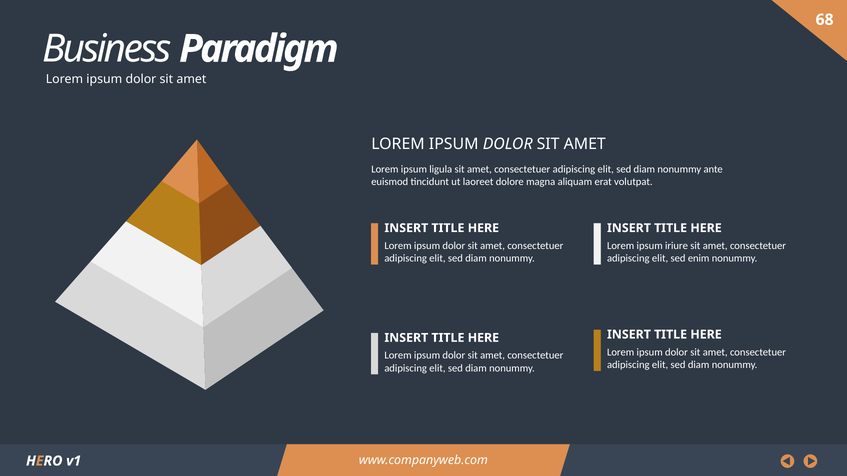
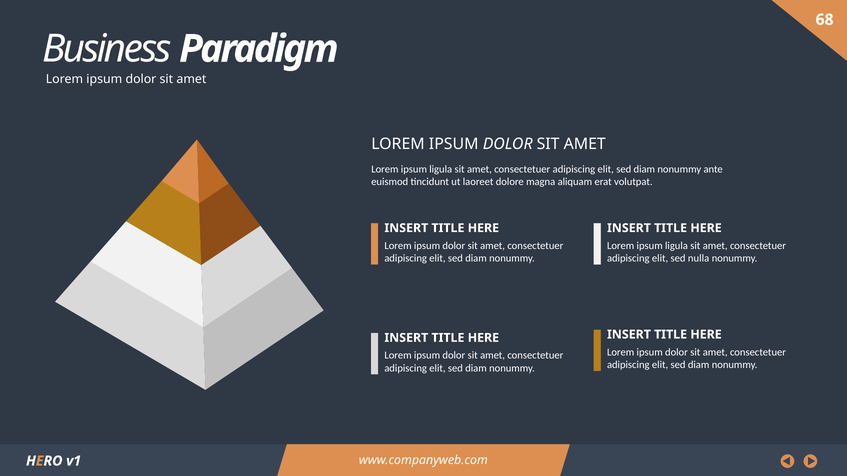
iriure at (676, 246): iriure -> ligula
enim: enim -> nulla
